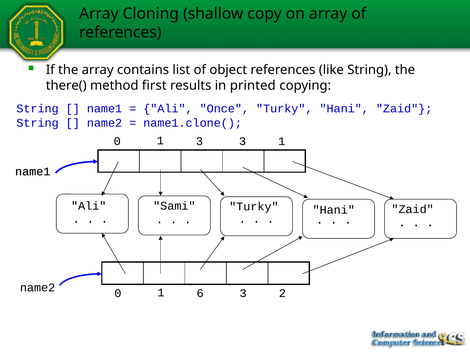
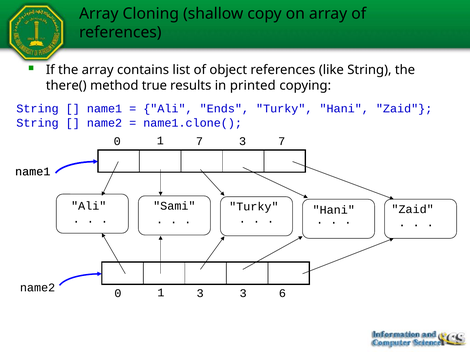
first: first -> true
Once: Once -> Ends
1 3: 3 -> 7
3 1: 1 -> 7
1 6: 6 -> 3
2: 2 -> 6
